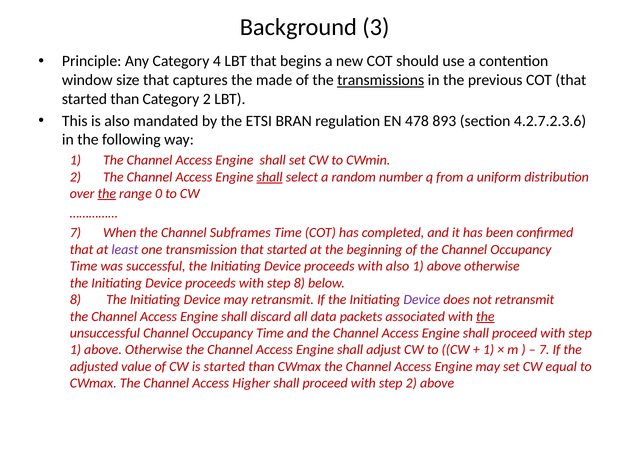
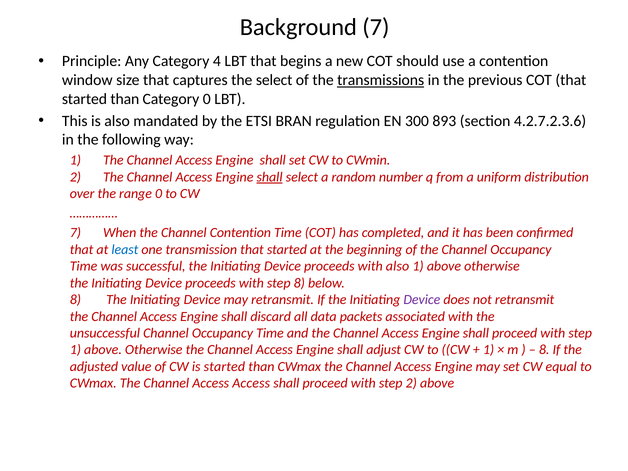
Background 3: 3 -> 7
the made: made -> select
Category 2: 2 -> 0
478: 478 -> 300
the at (107, 194) underline: present -> none
Channel Subframes: Subframes -> Contention
least colour: purple -> blue
the at (485, 316) underline: present -> none
7 at (544, 350): 7 -> 8
Access Higher: Higher -> Access
